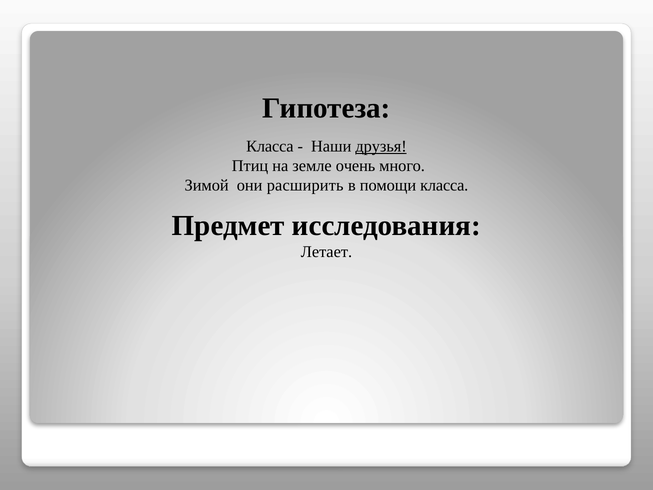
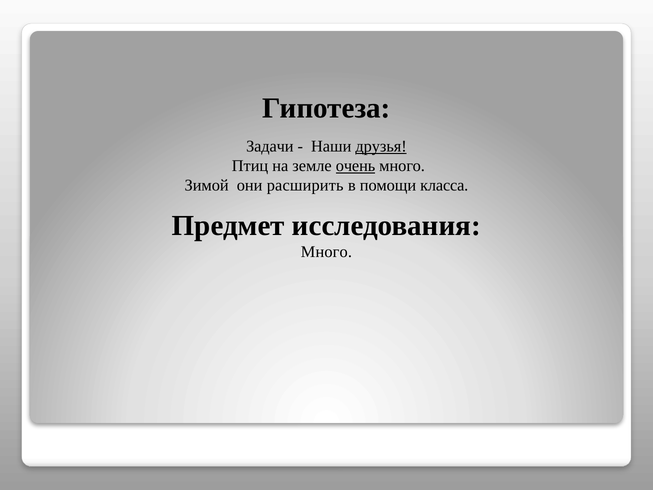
Класса at (270, 146): Класса -> Задачи
очень underline: none -> present
Летает at (326, 252): Летает -> Много
